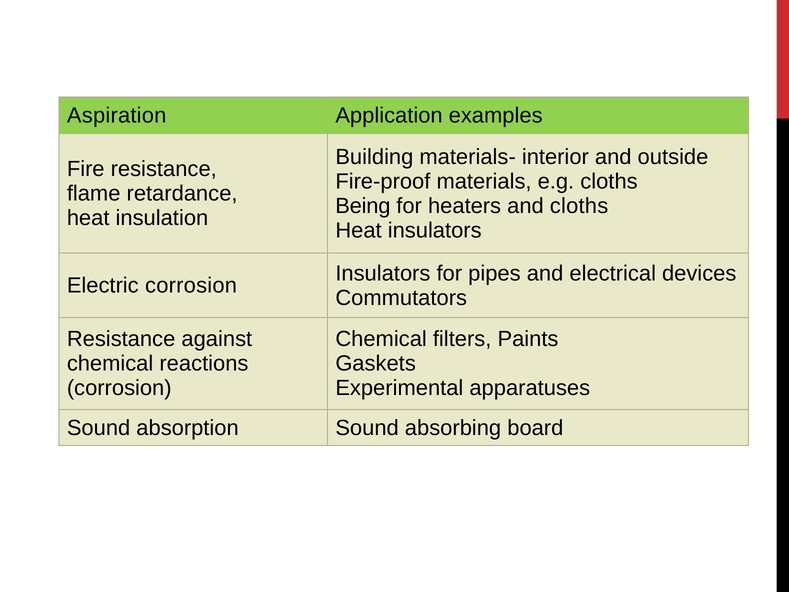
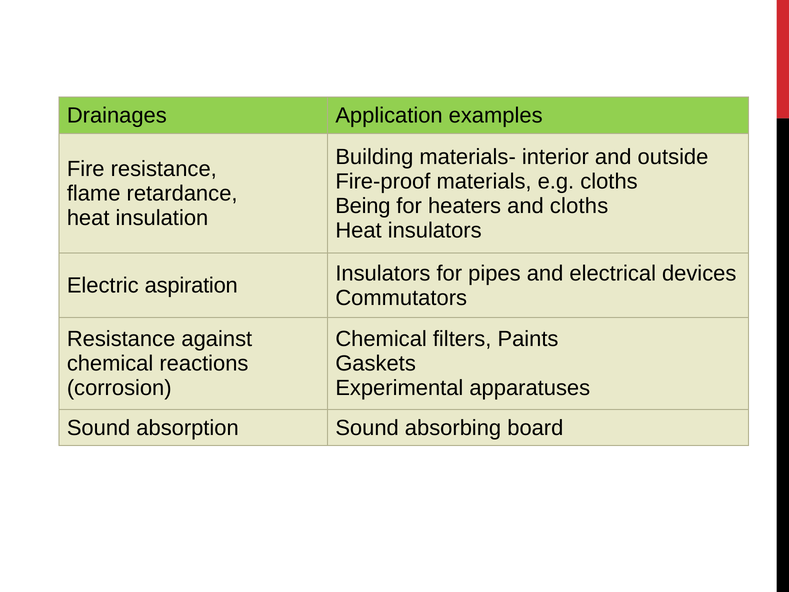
Aspiration: Aspiration -> Drainages
Electric corrosion: corrosion -> aspiration
